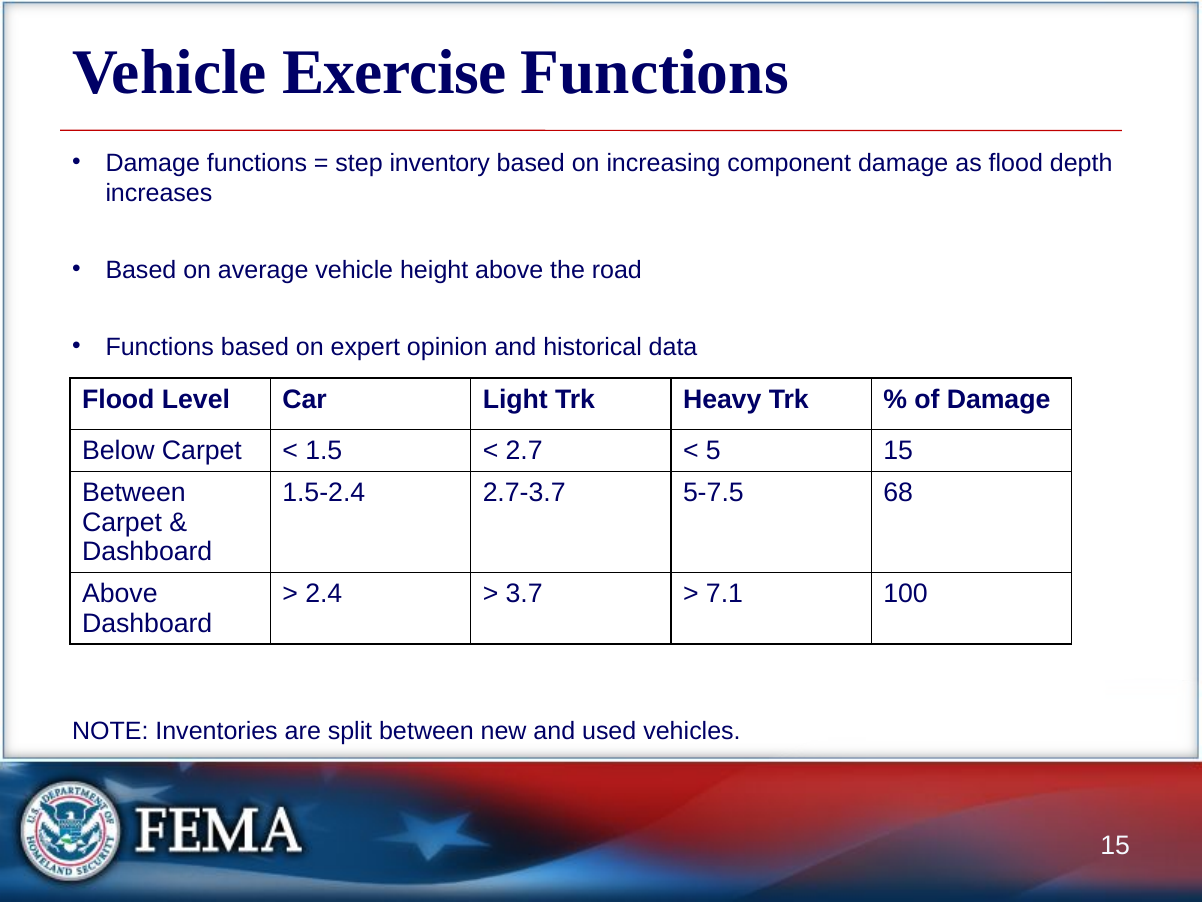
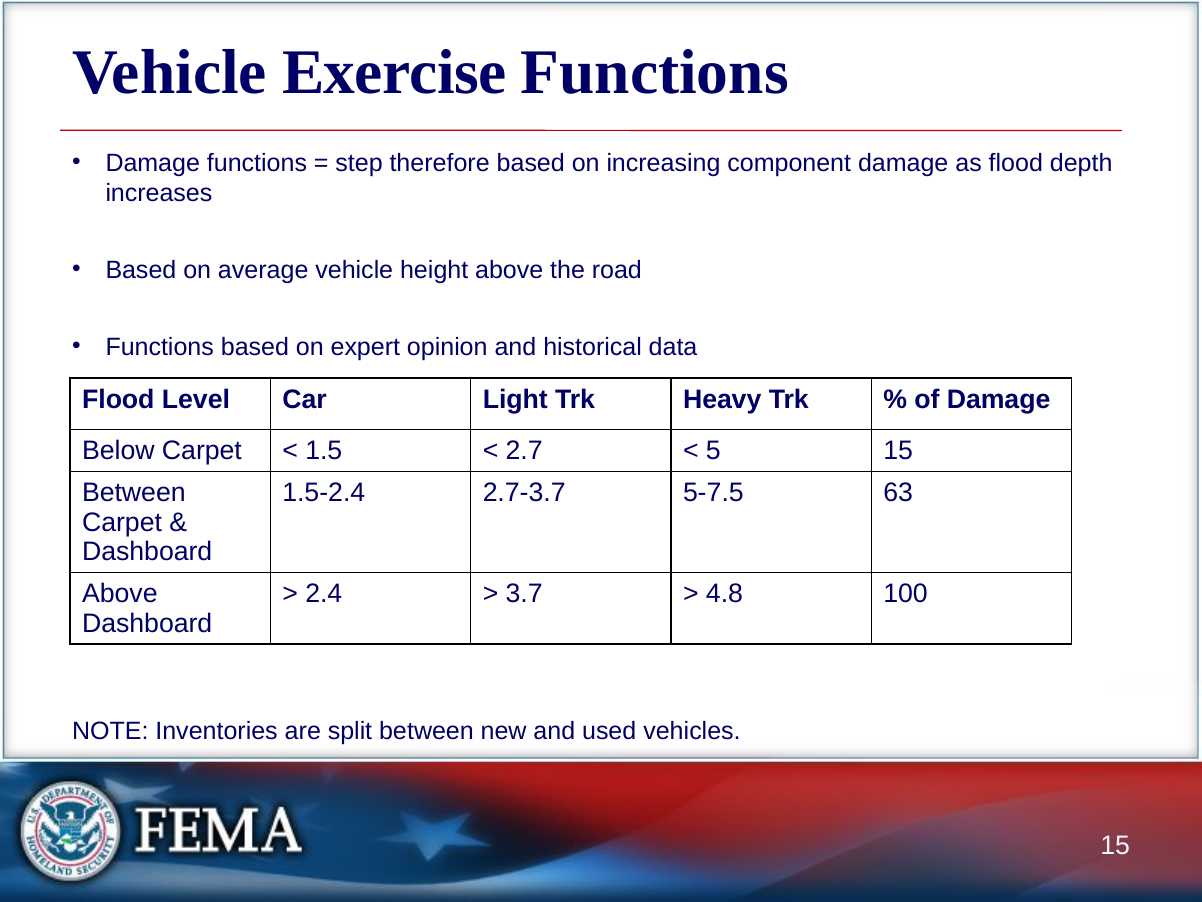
inventory: inventory -> therefore
68: 68 -> 63
7.1: 7.1 -> 4.8
